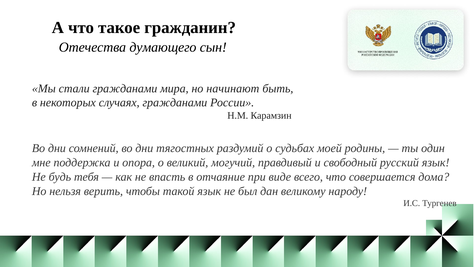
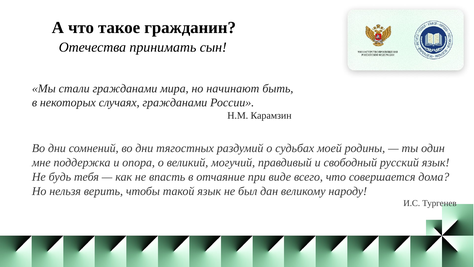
думающего: думающего -> принимать
